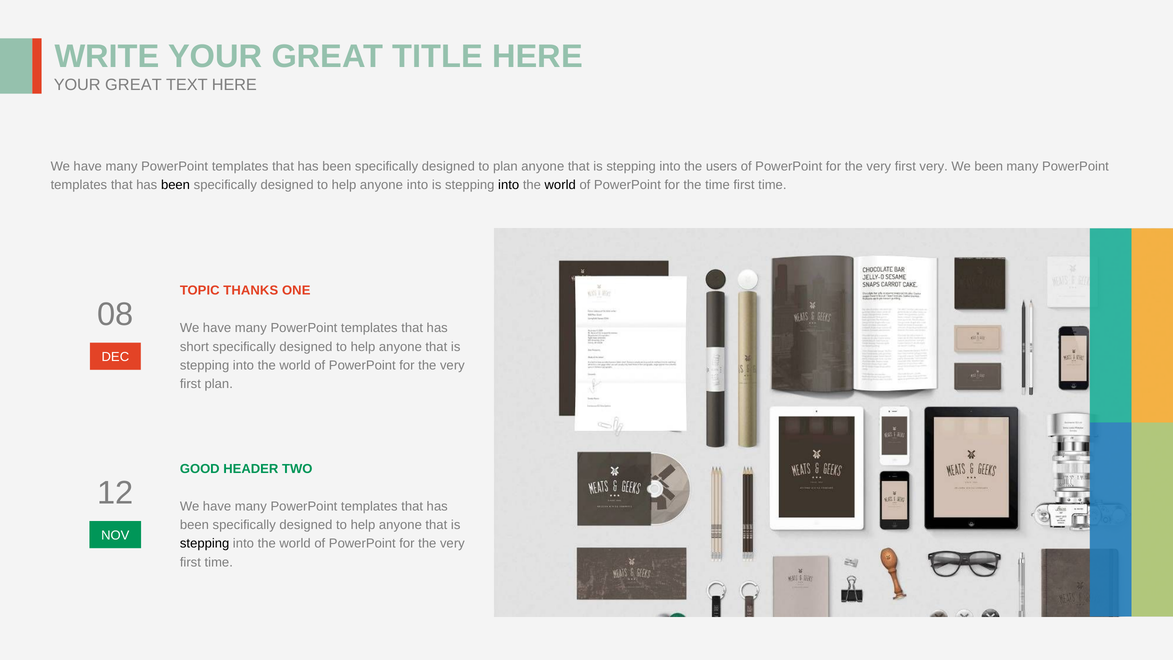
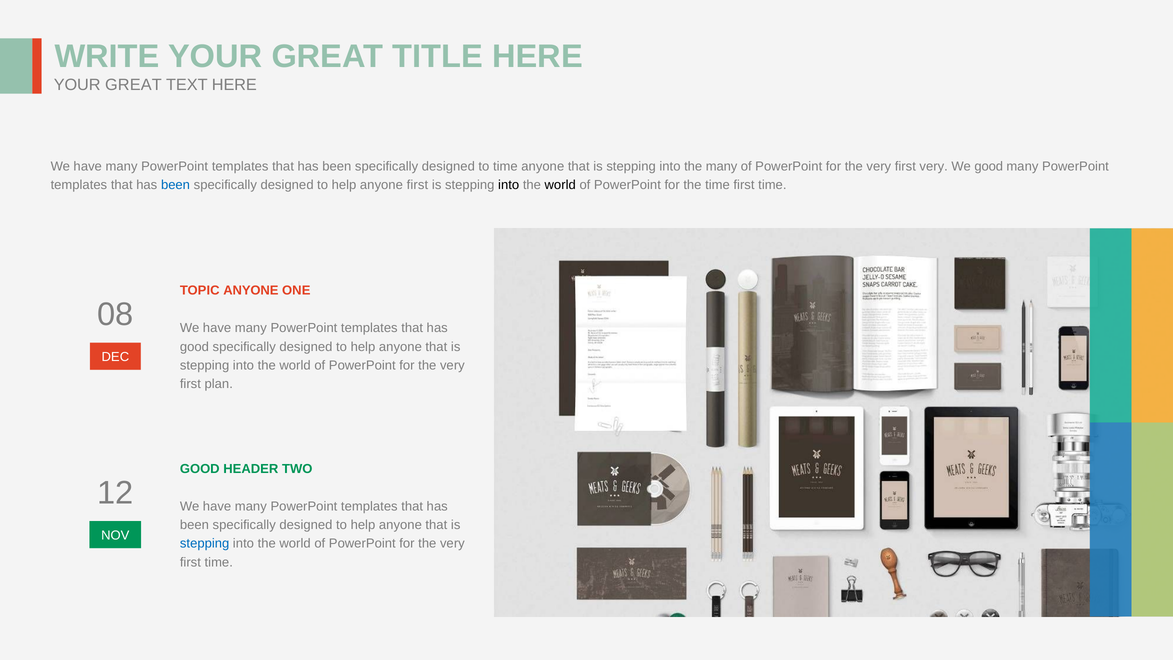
to plan: plan -> time
the users: users -> many
We been: been -> good
been at (176, 185) colour: black -> blue
anyone into: into -> first
TOPIC THANKS: THANKS -> ANYONE
short at (194, 346): short -> good
stepping at (205, 543) colour: black -> blue
